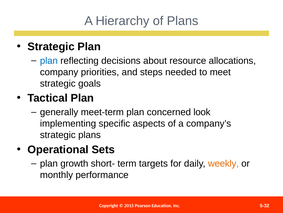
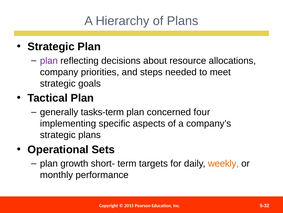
plan at (49, 61) colour: blue -> purple
meet-term: meet-term -> tasks-term
look: look -> four
